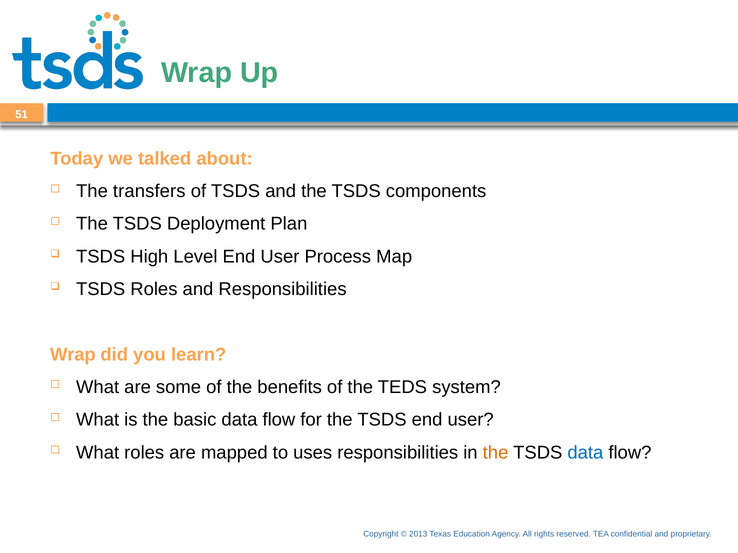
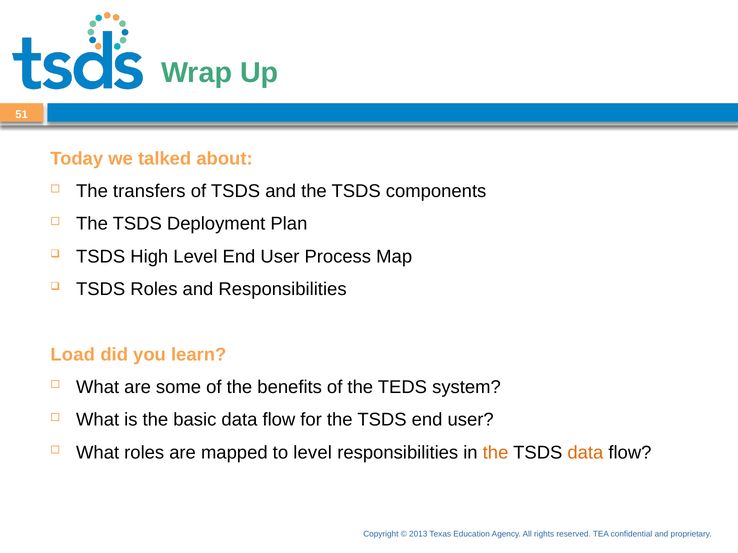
Wrap at (73, 355): Wrap -> Load
to uses: uses -> level
data at (585, 453) colour: blue -> orange
